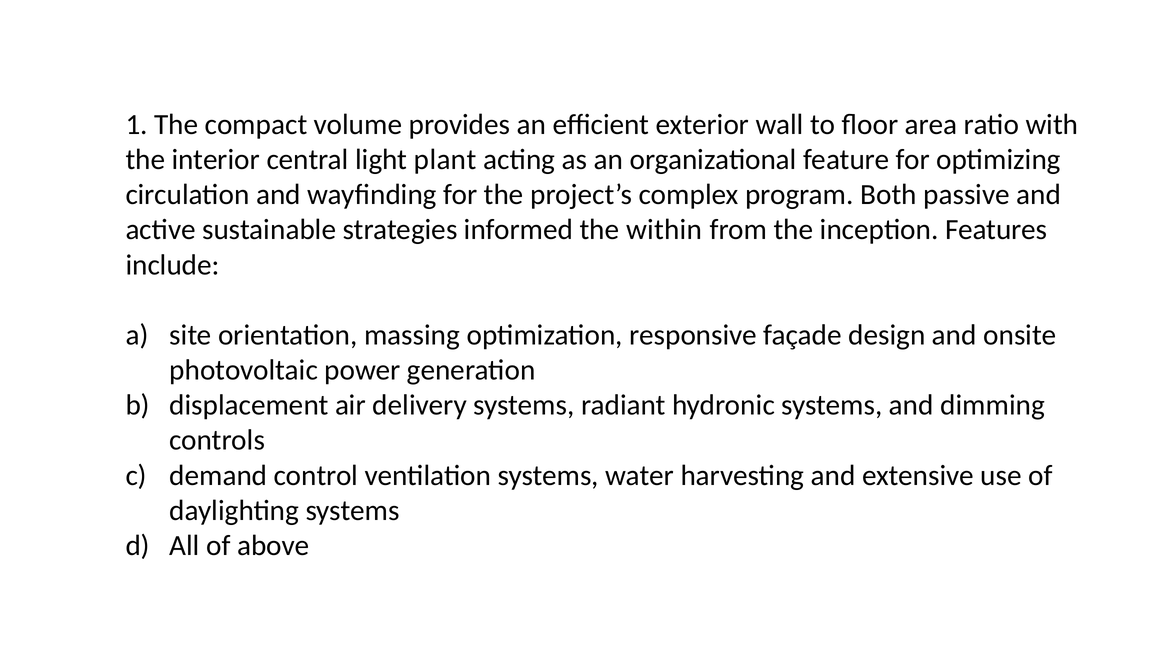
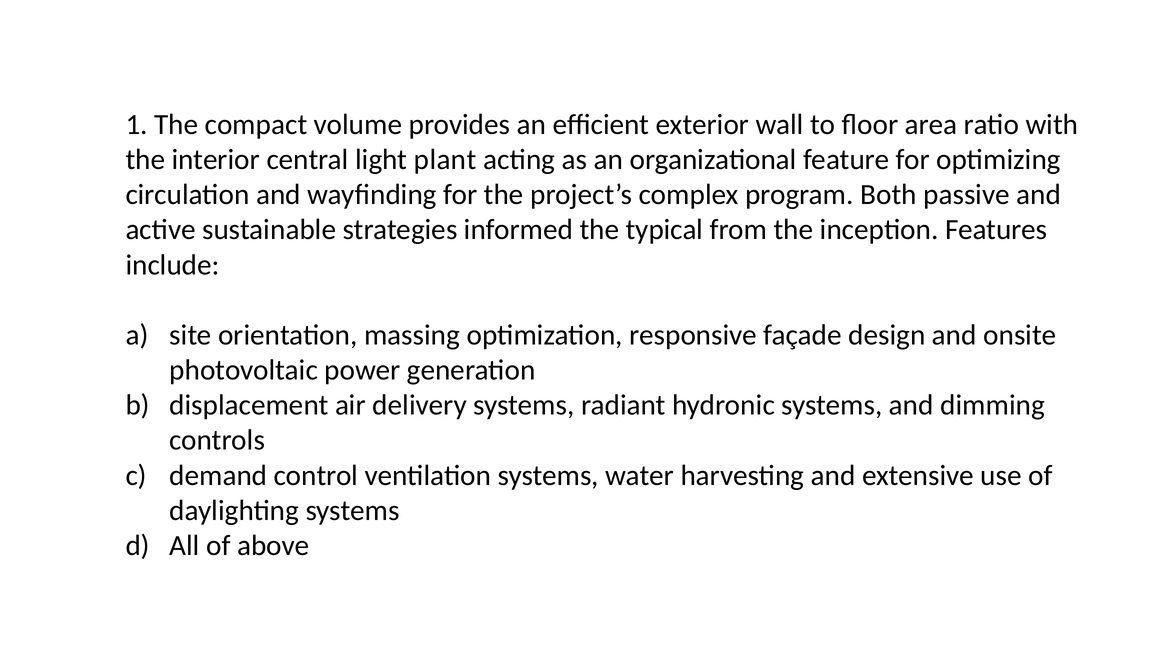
within: within -> typical
